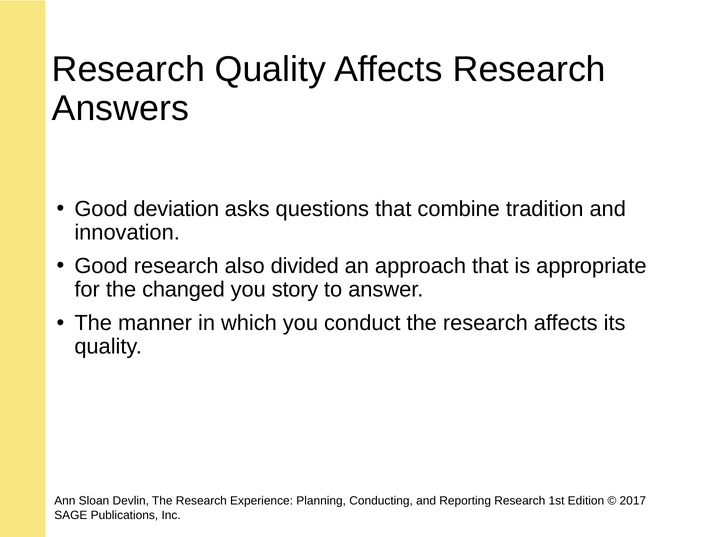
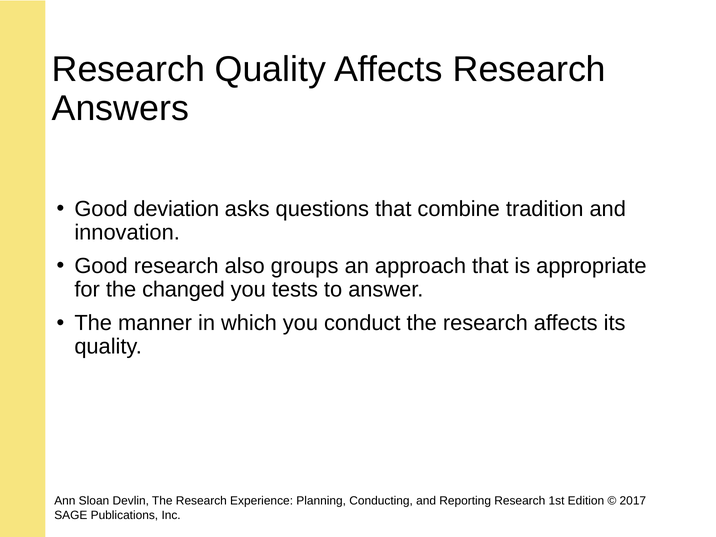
divided: divided -> groups
story: story -> tests
